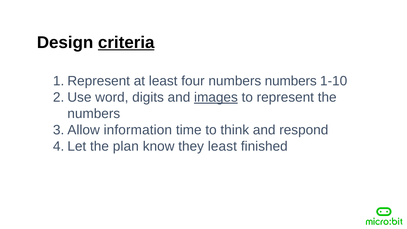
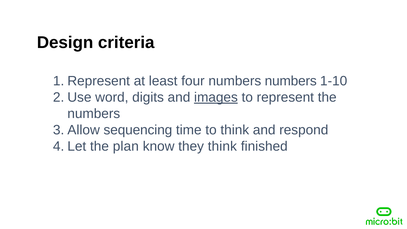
criteria underline: present -> none
information: information -> sequencing
they least: least -> think
